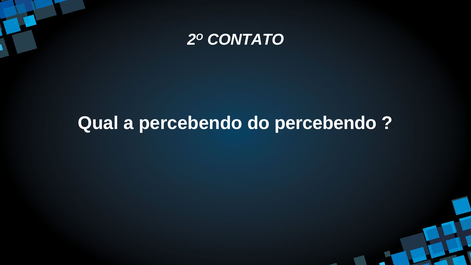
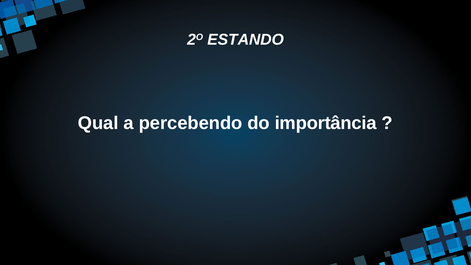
CONTATO: CONTATO -> ESTANDO
do percebendo: percebendo -> importância
